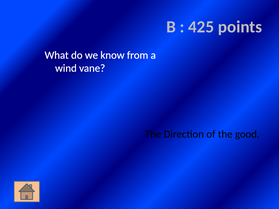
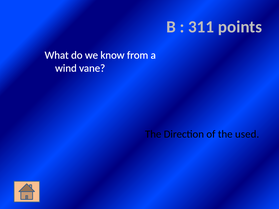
425: 425 -> 311
good: good -> used
